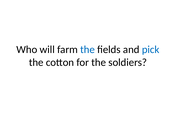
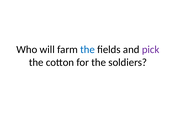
pick colour: blue -> purple
